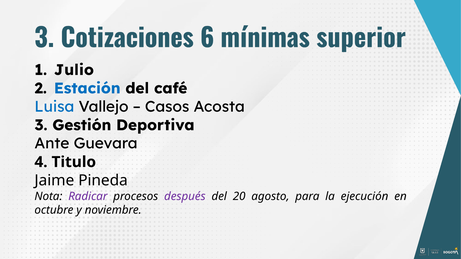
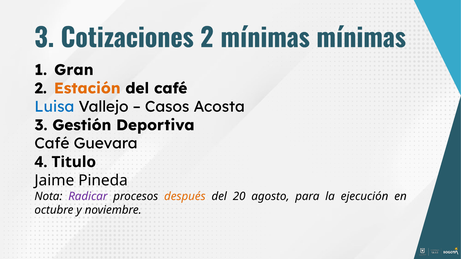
Cotizaciones 6: 6 -> 2
mínimas superior: superior -> mínimas
Julio: Julio -> Gran
Estación colour: blue -> orange
Ante at (52, 144): Ante -> Café
después colour: purple -> orange
